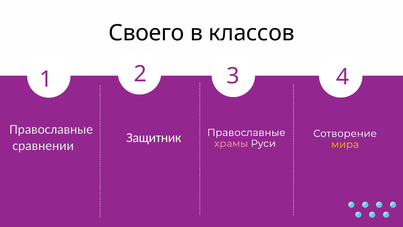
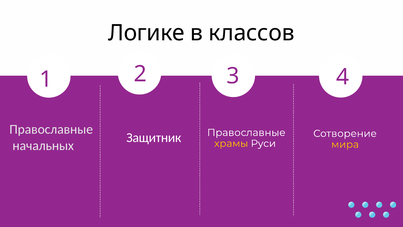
Своего: Своего -> Логике
сравнении: сравнении -> начальных
храмы colour: pink -> yellow
